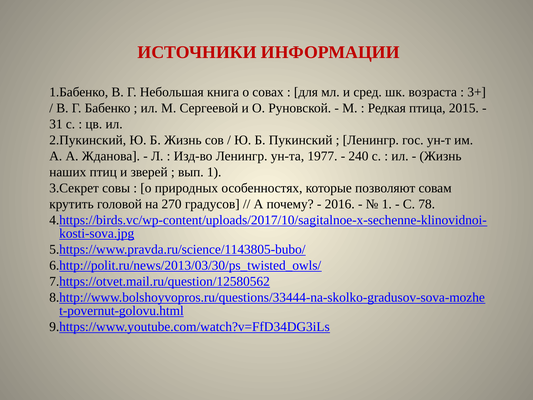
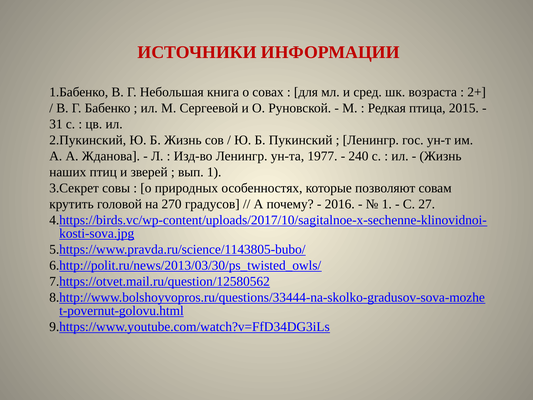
3+: 3+ -> 2+
78: 78 -> 27
